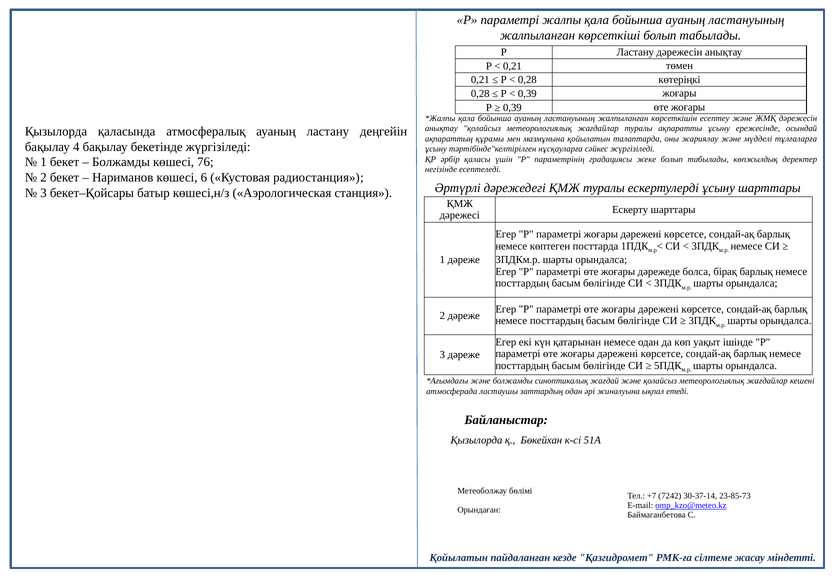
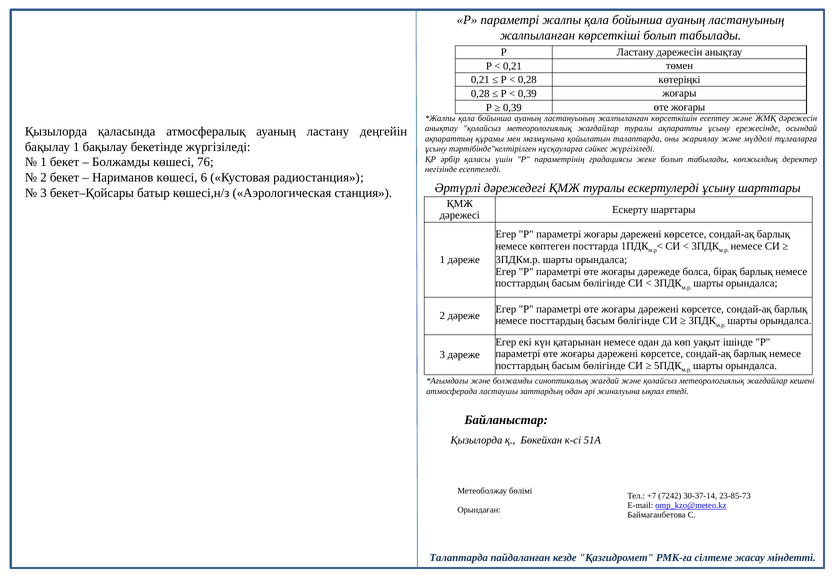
бақылау 4: 4 -> 1
Қойылатын at (459, 558): Қойылатын -> Талаптарда
